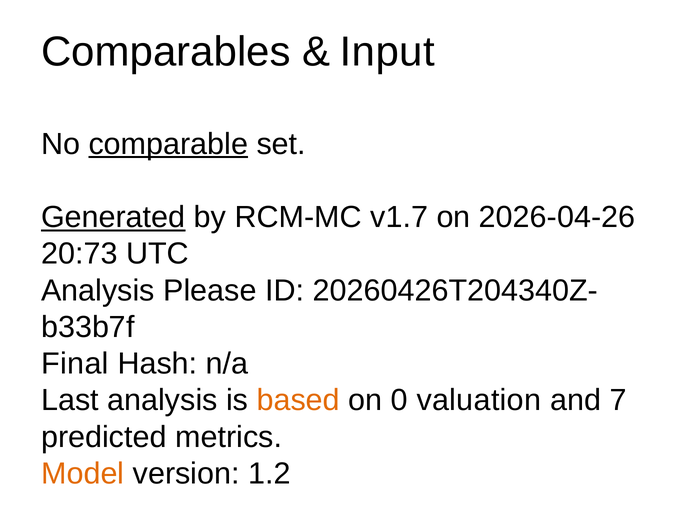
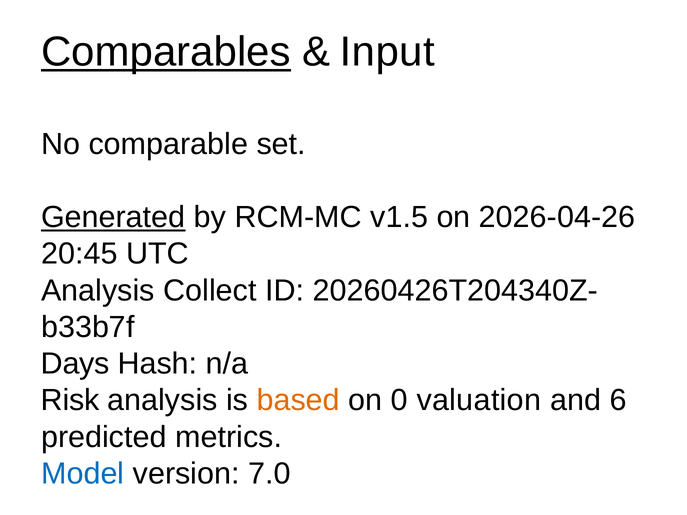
Comparables underline: none -> present
comparable underline: present -> none
v1.7: v1.7 -> v1.5
20:73: 20:73 -> 20:45
Please: Please -> Collect
Final: Final -> Days
Last: Last -> Risk
7: 7 -> 6
Model colour: orange -> blue
1.2: 1.2 -> 7.0
